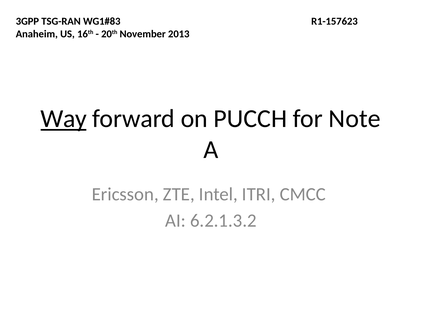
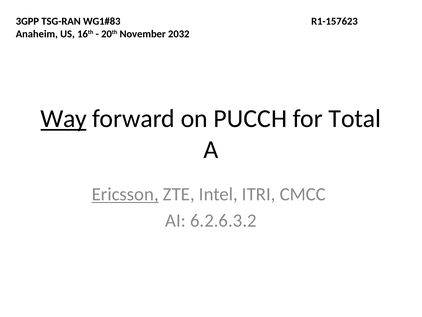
2013: 2013 -> 2032
Note: Note -> Total
Ericsson underline: none -> present
6.2.1.3.2: 6.2.1.3.2 -> 6.2.6.3.2
